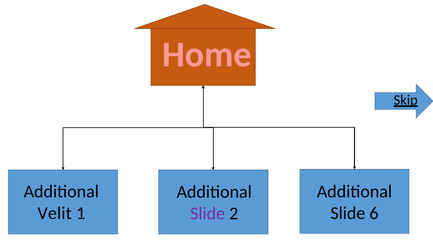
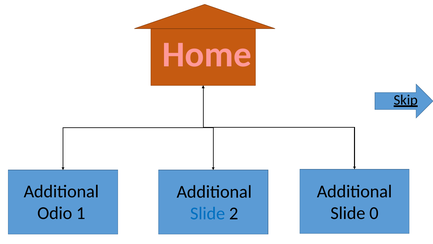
Velit: Velit -> Odio
6: 6 -> 0
Slide at (208, 213) colour: purple -> blue
